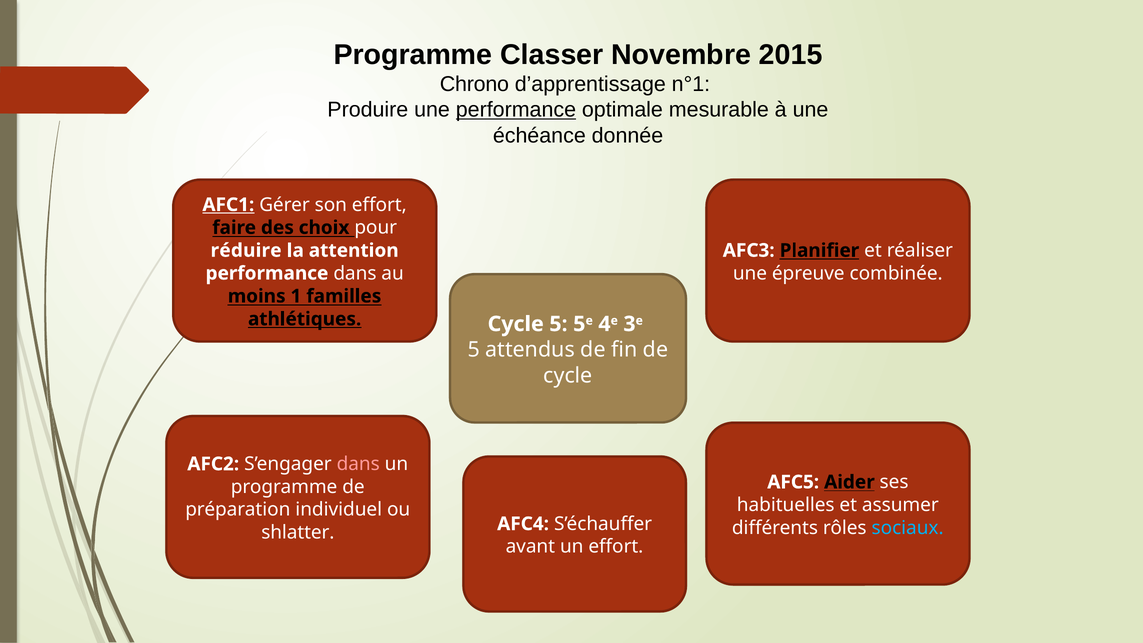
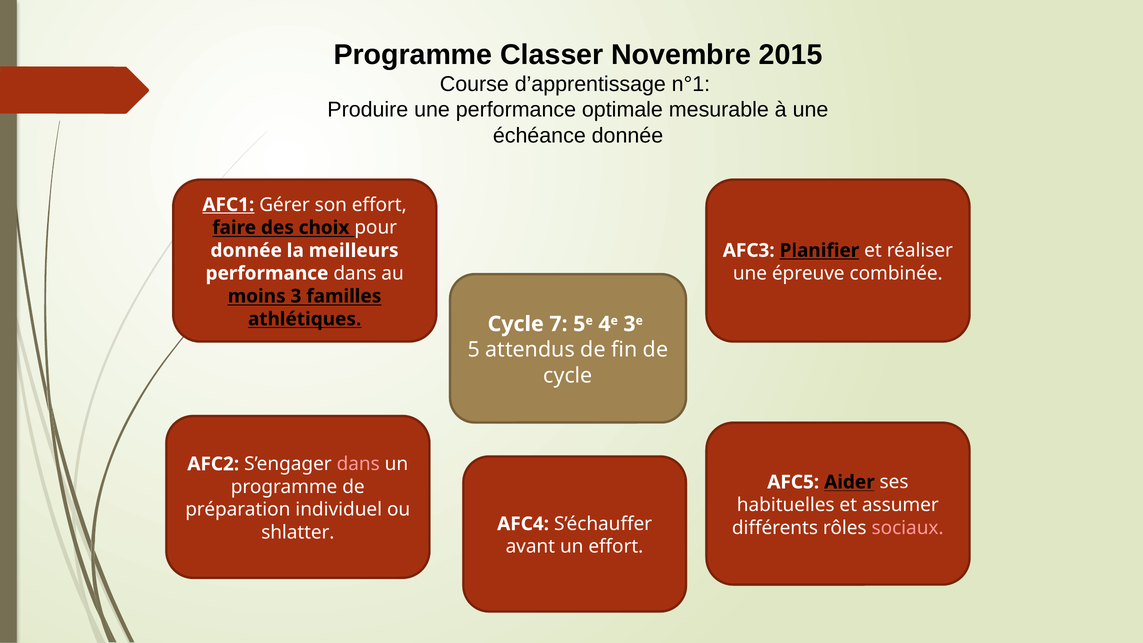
Chrono: Chrono -> Course
performance at (516, 110) underline: present -> none
réduire at (246, 250): réduire -> donnée
attention: attention -> meilleurs
1: 1 -> 3
Cycle 5: 5 -> 7
sociaux colour: light blue -> pink
